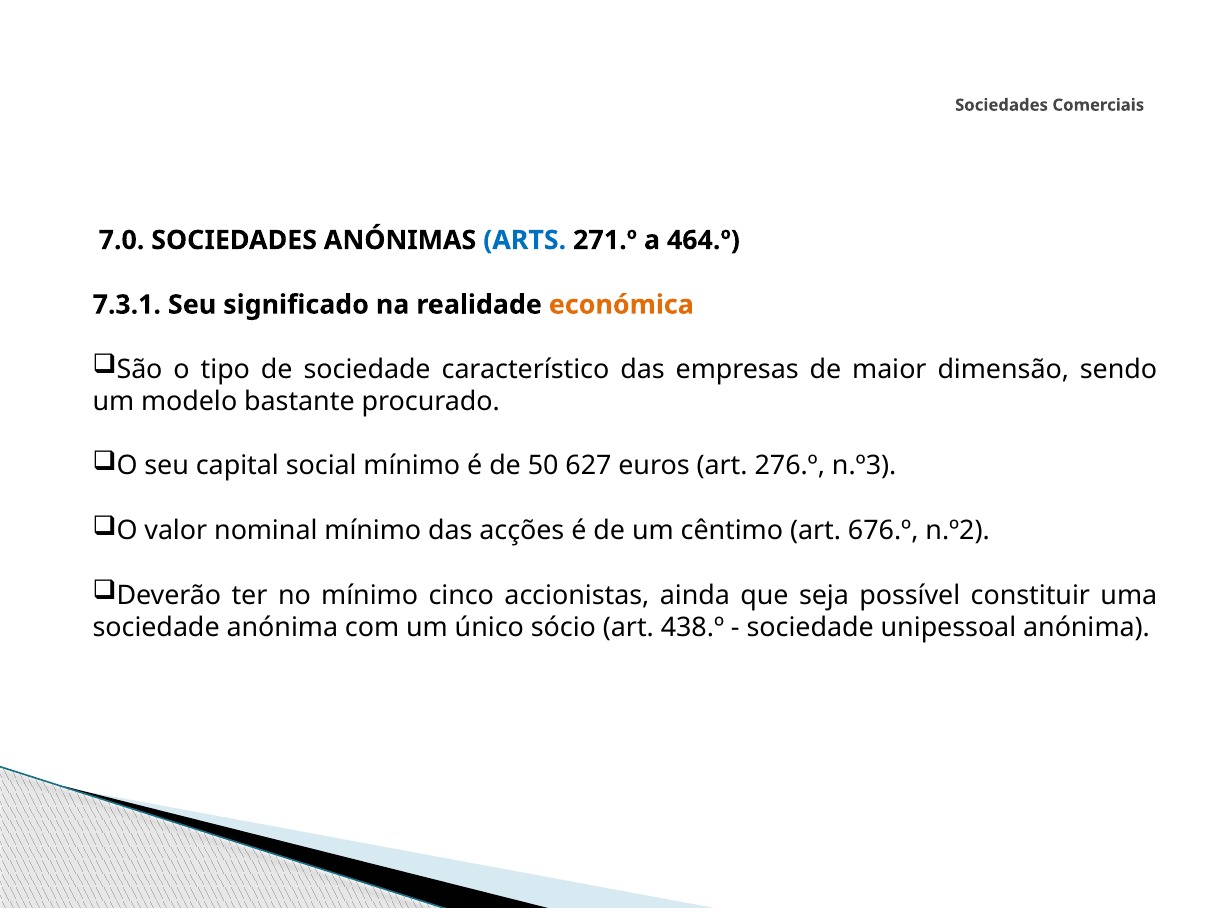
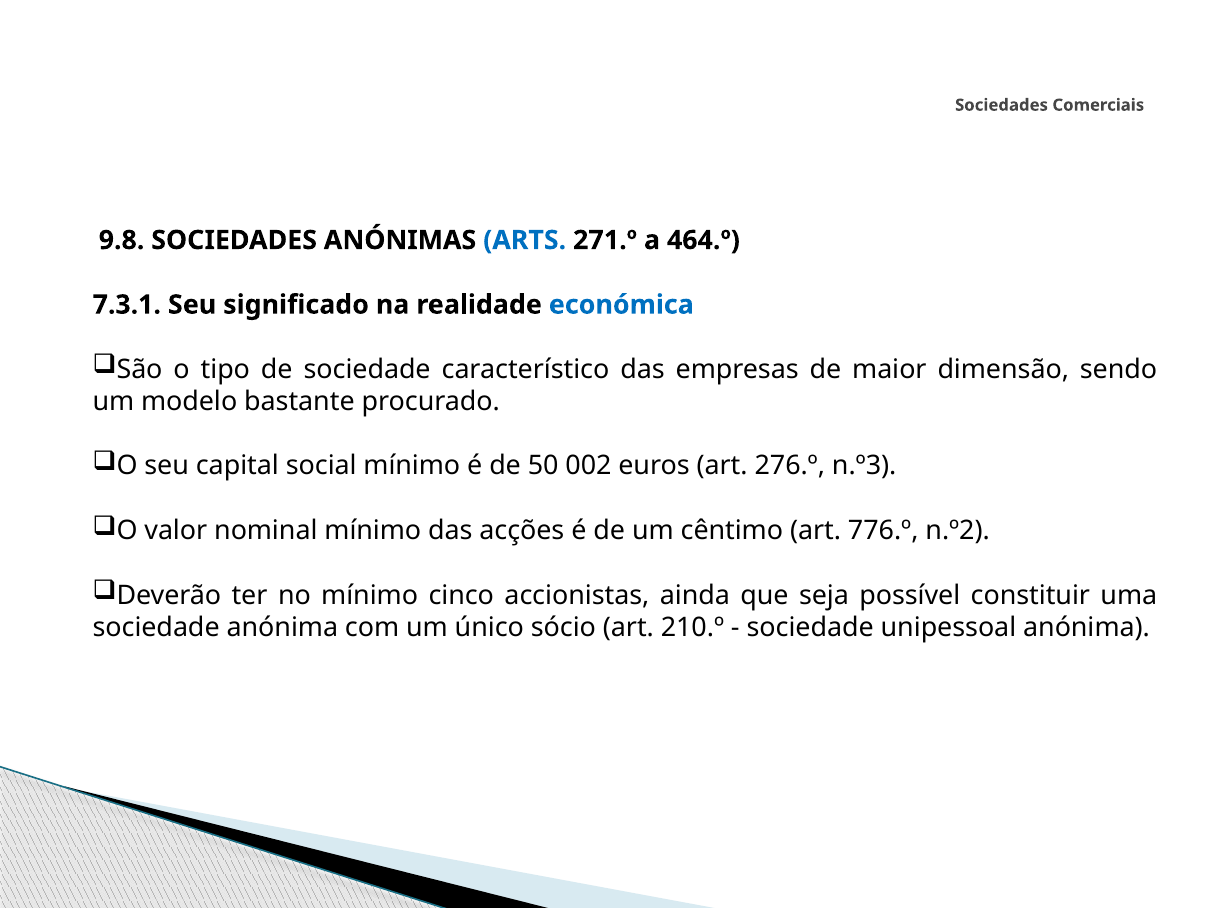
7.0: 7.0 -> 9.8
económica colour: orange -> blue
627: 627 -> 002
676.º: 676.º -> 776.º
438.º: 438.º -> 210.º
